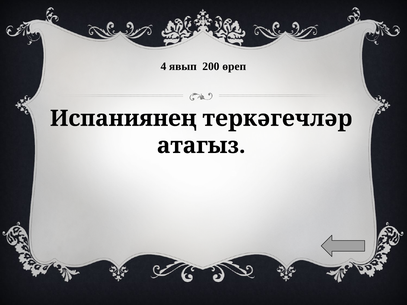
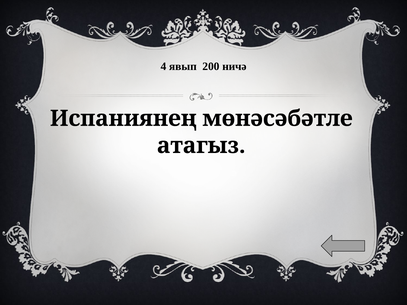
өреп: өреп -> ничә
теркәгечләр: теркәгечләр -> мөнәсәбәтле
